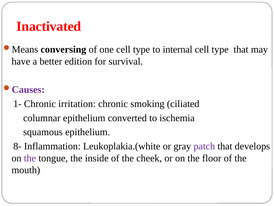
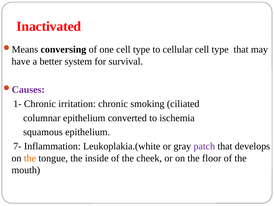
internal: internal -> cellular
edition: edition -> system
8-: 8- -> 7-
the at (30, 158) colour: purple -> orange
